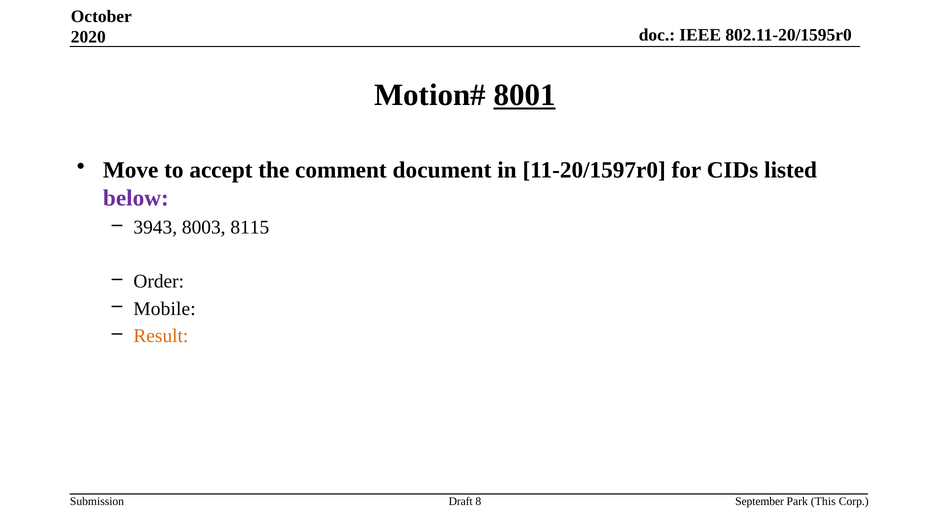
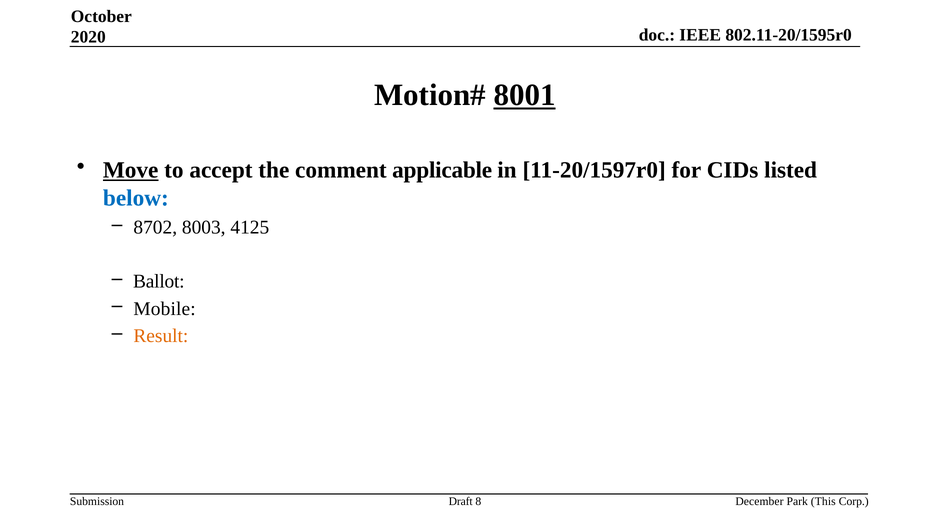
Move underline: none -> present
document: document -> applicable
below colour: purple -> blue
3943: 3943 -> 8702
8115: 8115 -> 4125
Order: Order -> Ballot
September: September -> December
